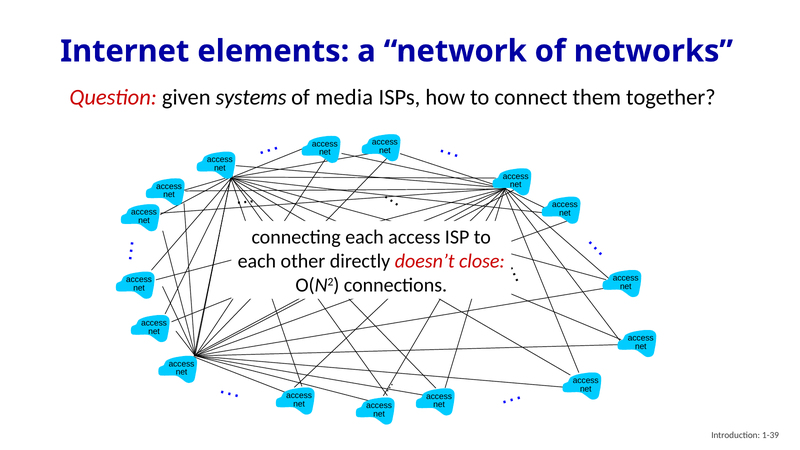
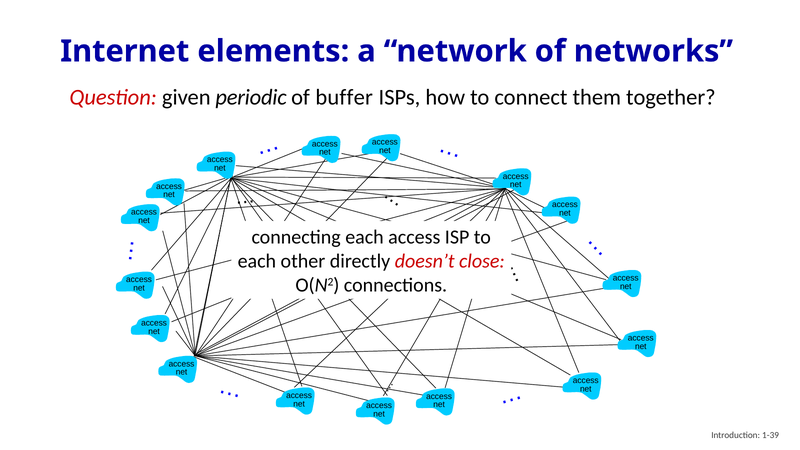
systems: systems -> periodic
media: media -> buffer
